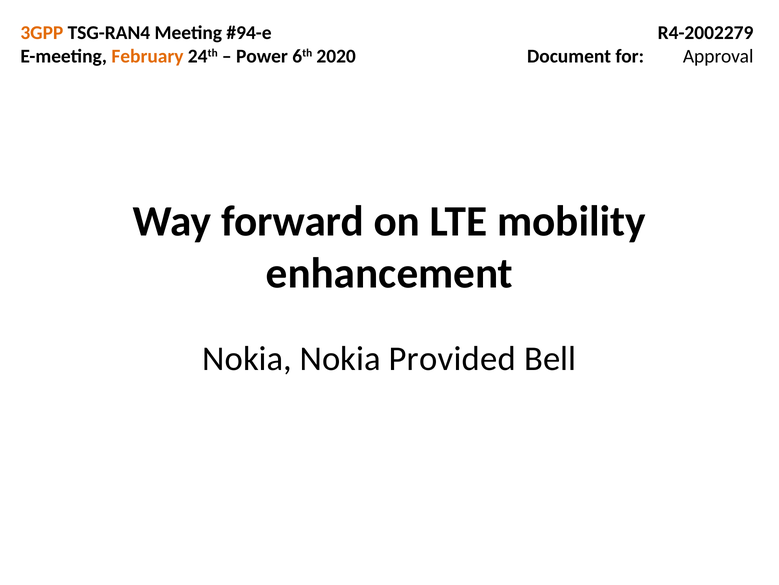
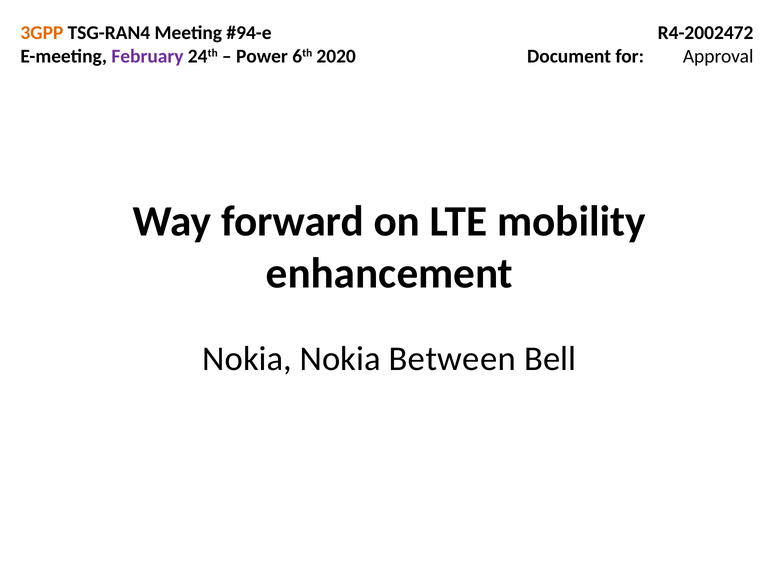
R4-2002279: R4-2002279 -> R4-2002472
February colour: orange -> purple
Provided: Provided -> Between
